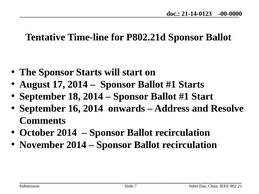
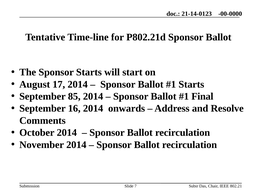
18: 18 -> 85
Start at (202, 97): Start -> Final
